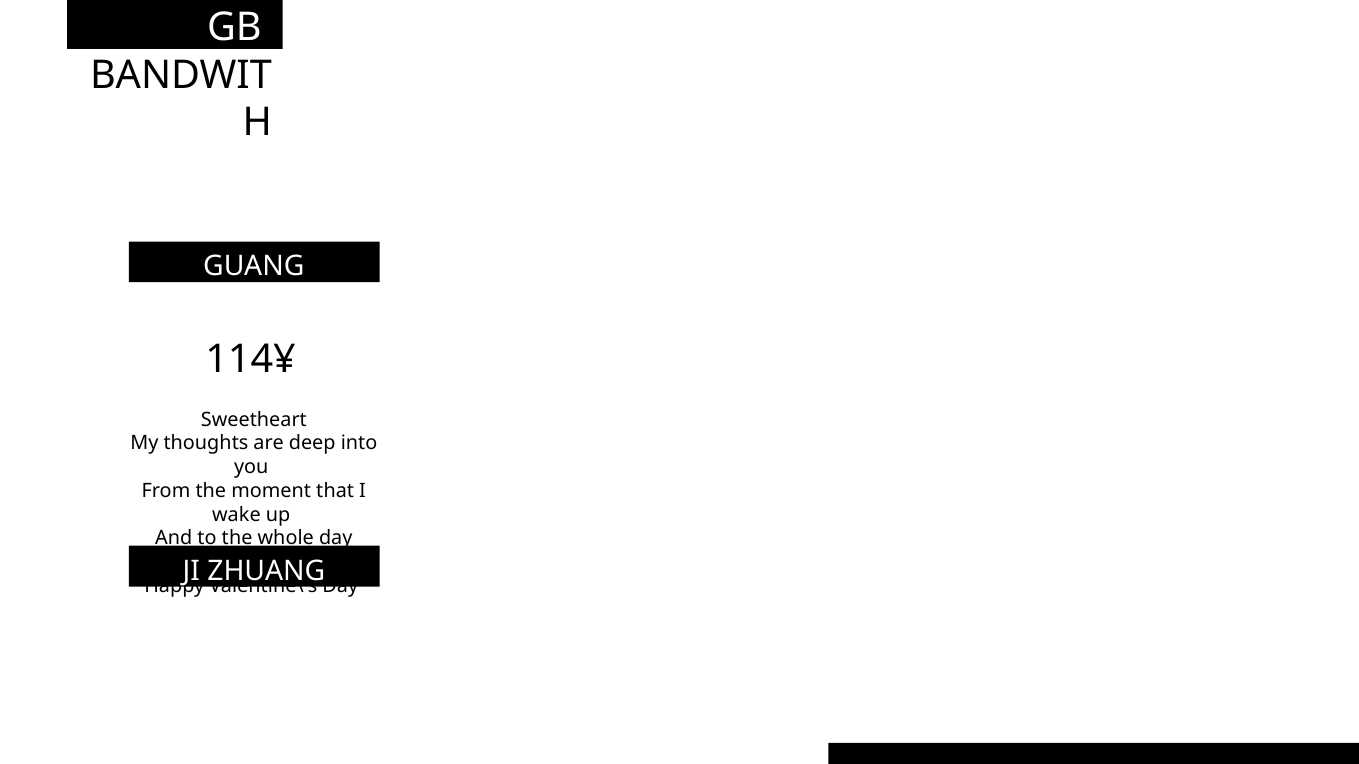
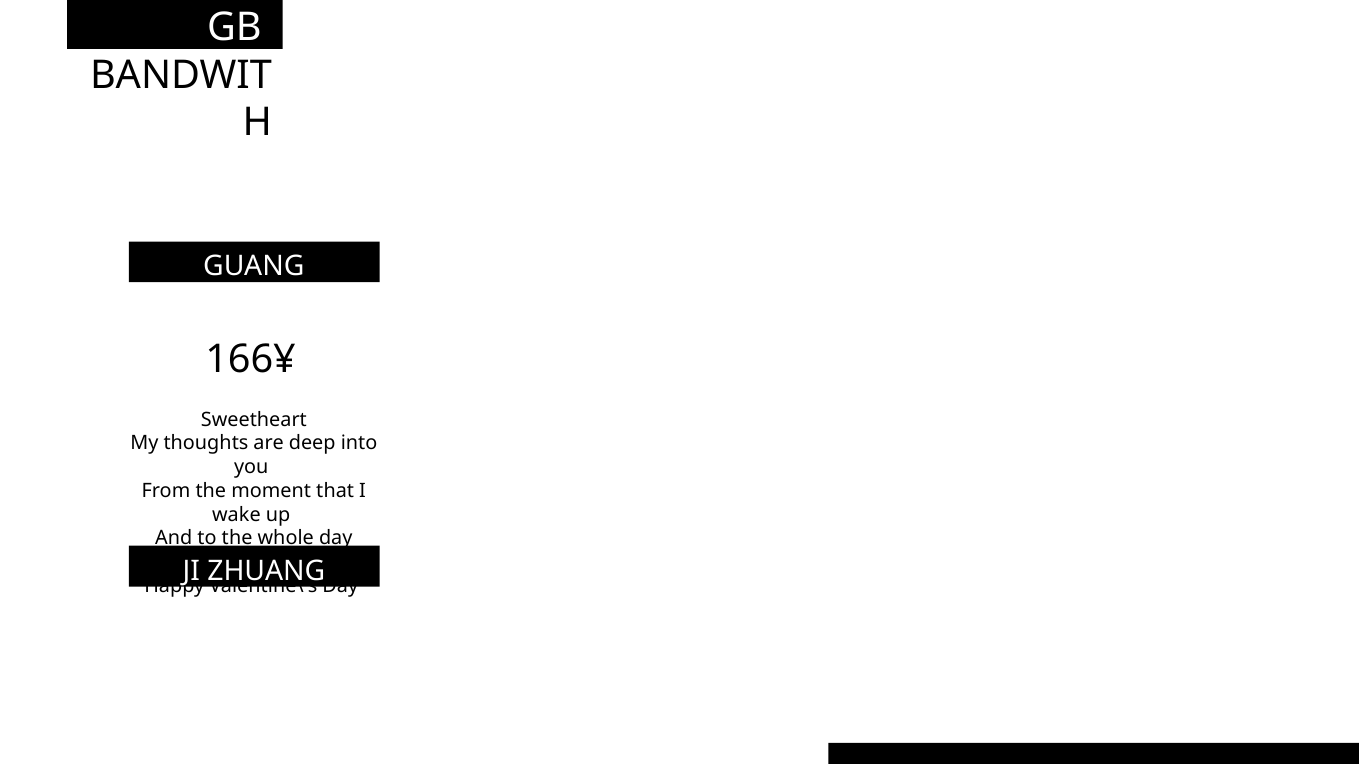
114¥: 114¥ -> 166¥
